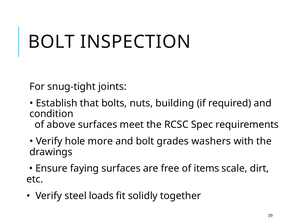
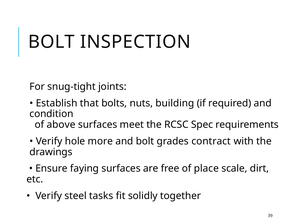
washers: washers -> contract
items: items -> place
loads: loads -> tasks
